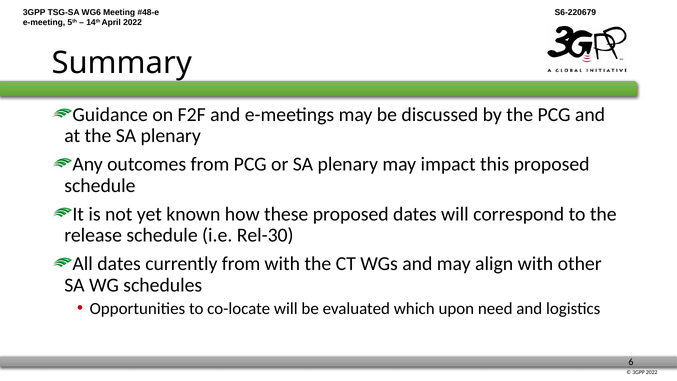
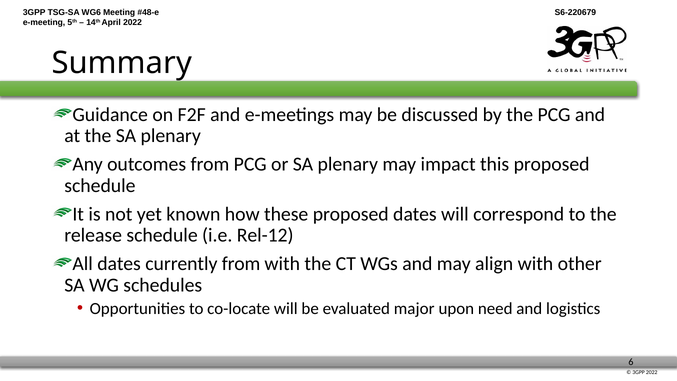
Rel-30: Rel-30 -> Rel-12
which: which -> major
